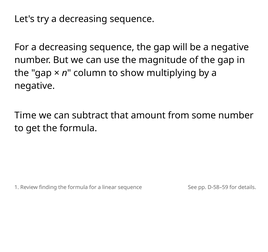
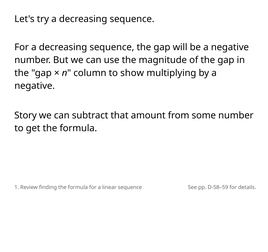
Time: Time -> Story
